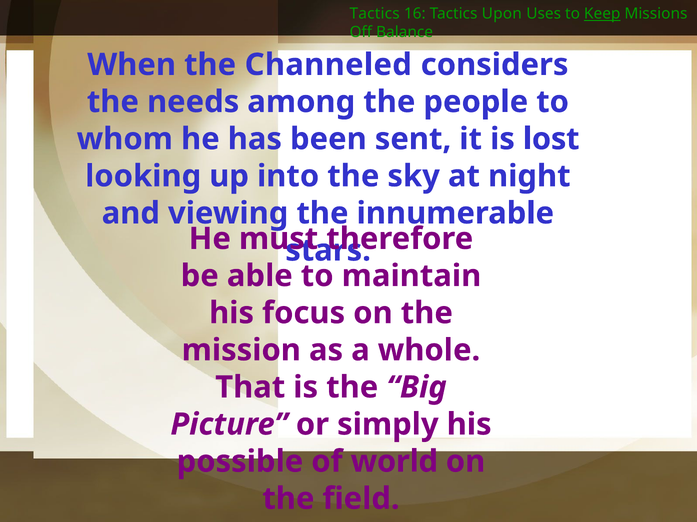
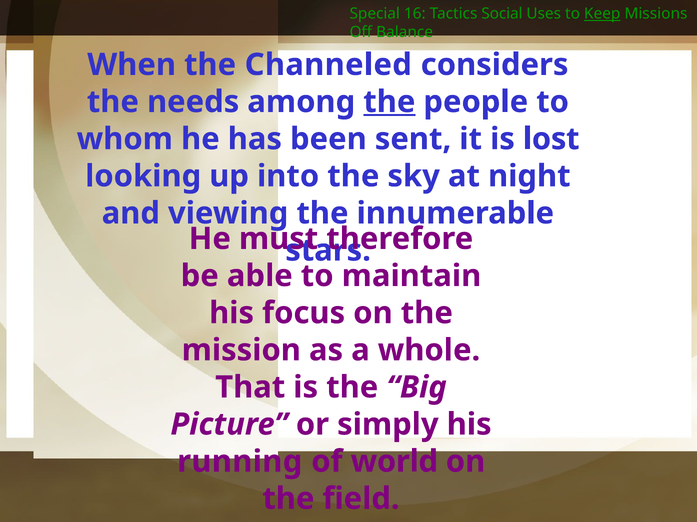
Tactics at (375, 14): Tactics -> Special
Upon: Upon -> Social
the at (389, 102) underline: none -> present
possible: possible -> running
